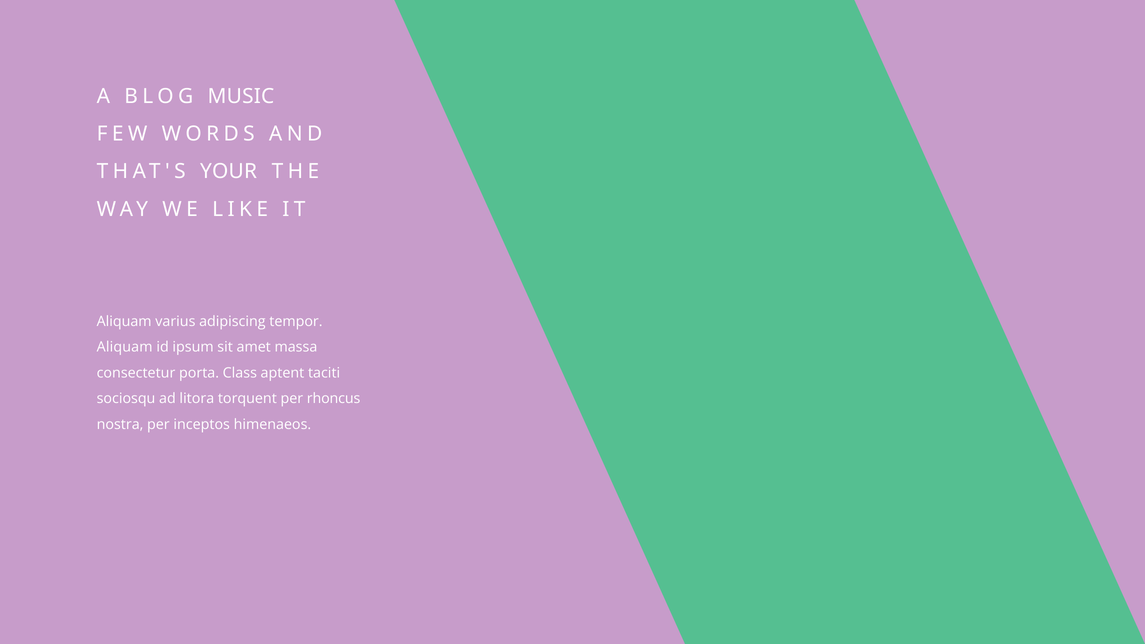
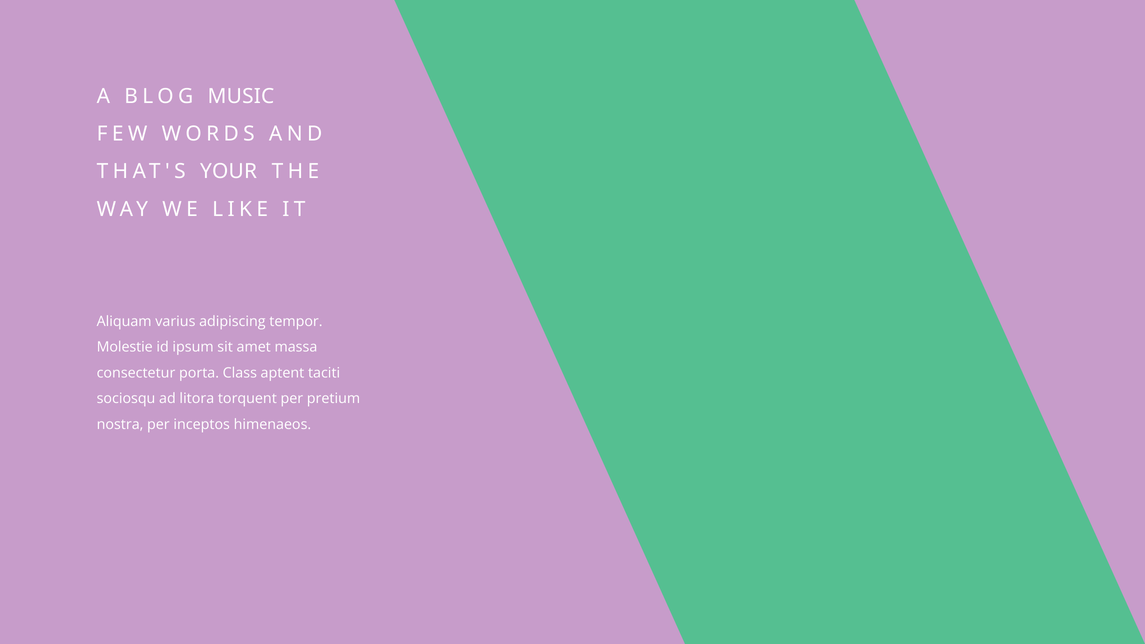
Aliquam at (125, 347): Aliquam -> Molestie
rhoncus: rhoncus -> pretium
